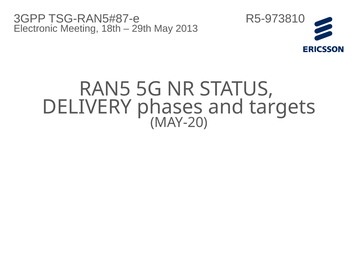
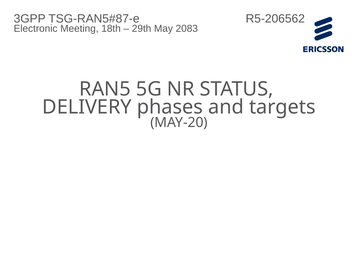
R5-973810: R5-973810 -> R5-206562
2013: 2013 -> 2083
